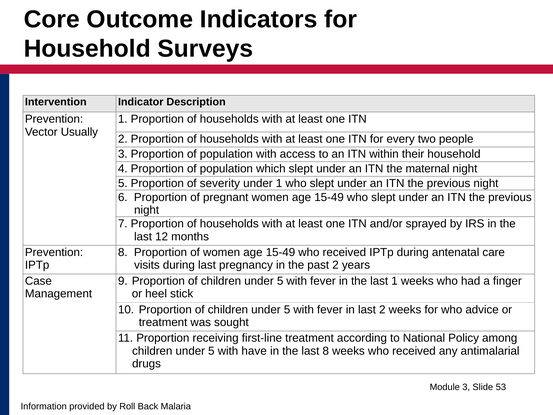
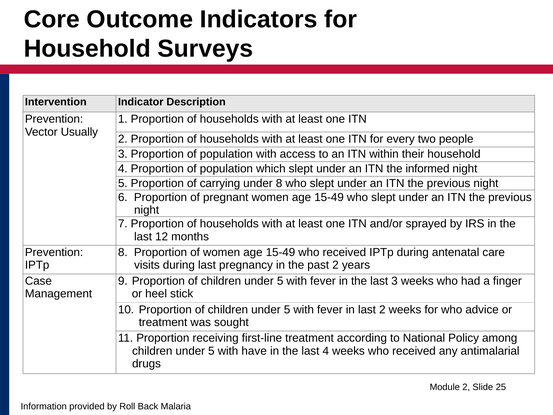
maternal: maternal -> informed
severity: severity -> carrying
under 1: 1 -> 8
last 1: 1 -> 3
last 8: 8 -> 4
Module 3: 3 -> 2
53: 53 -> 25
